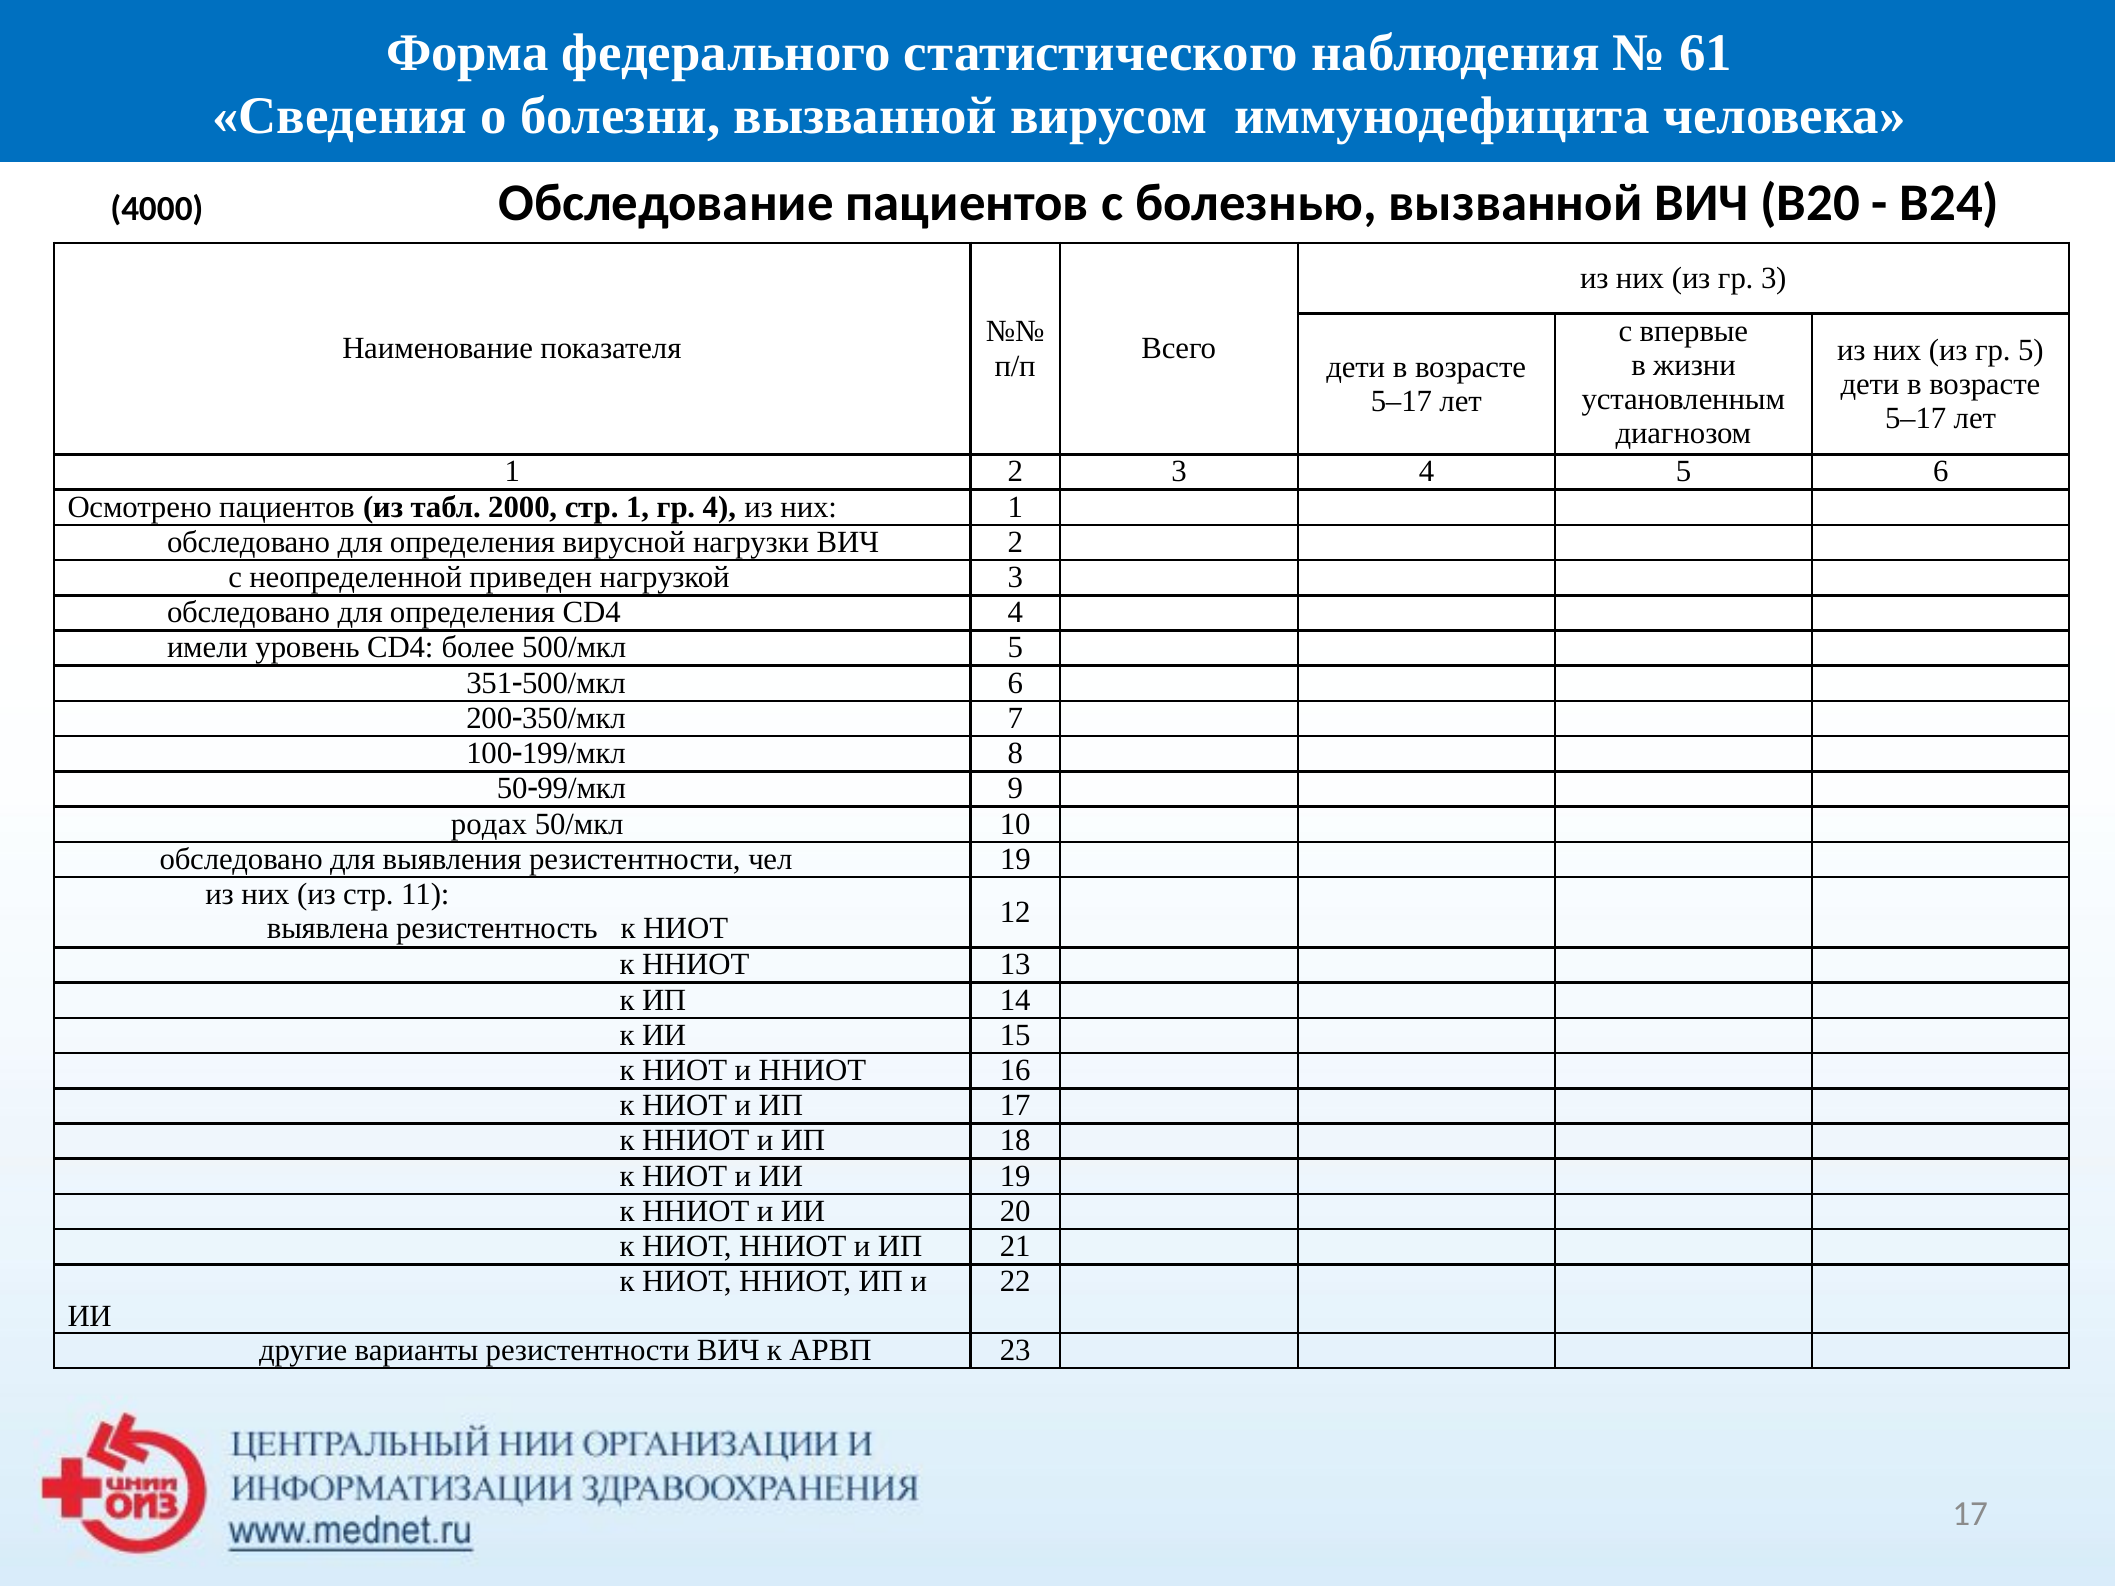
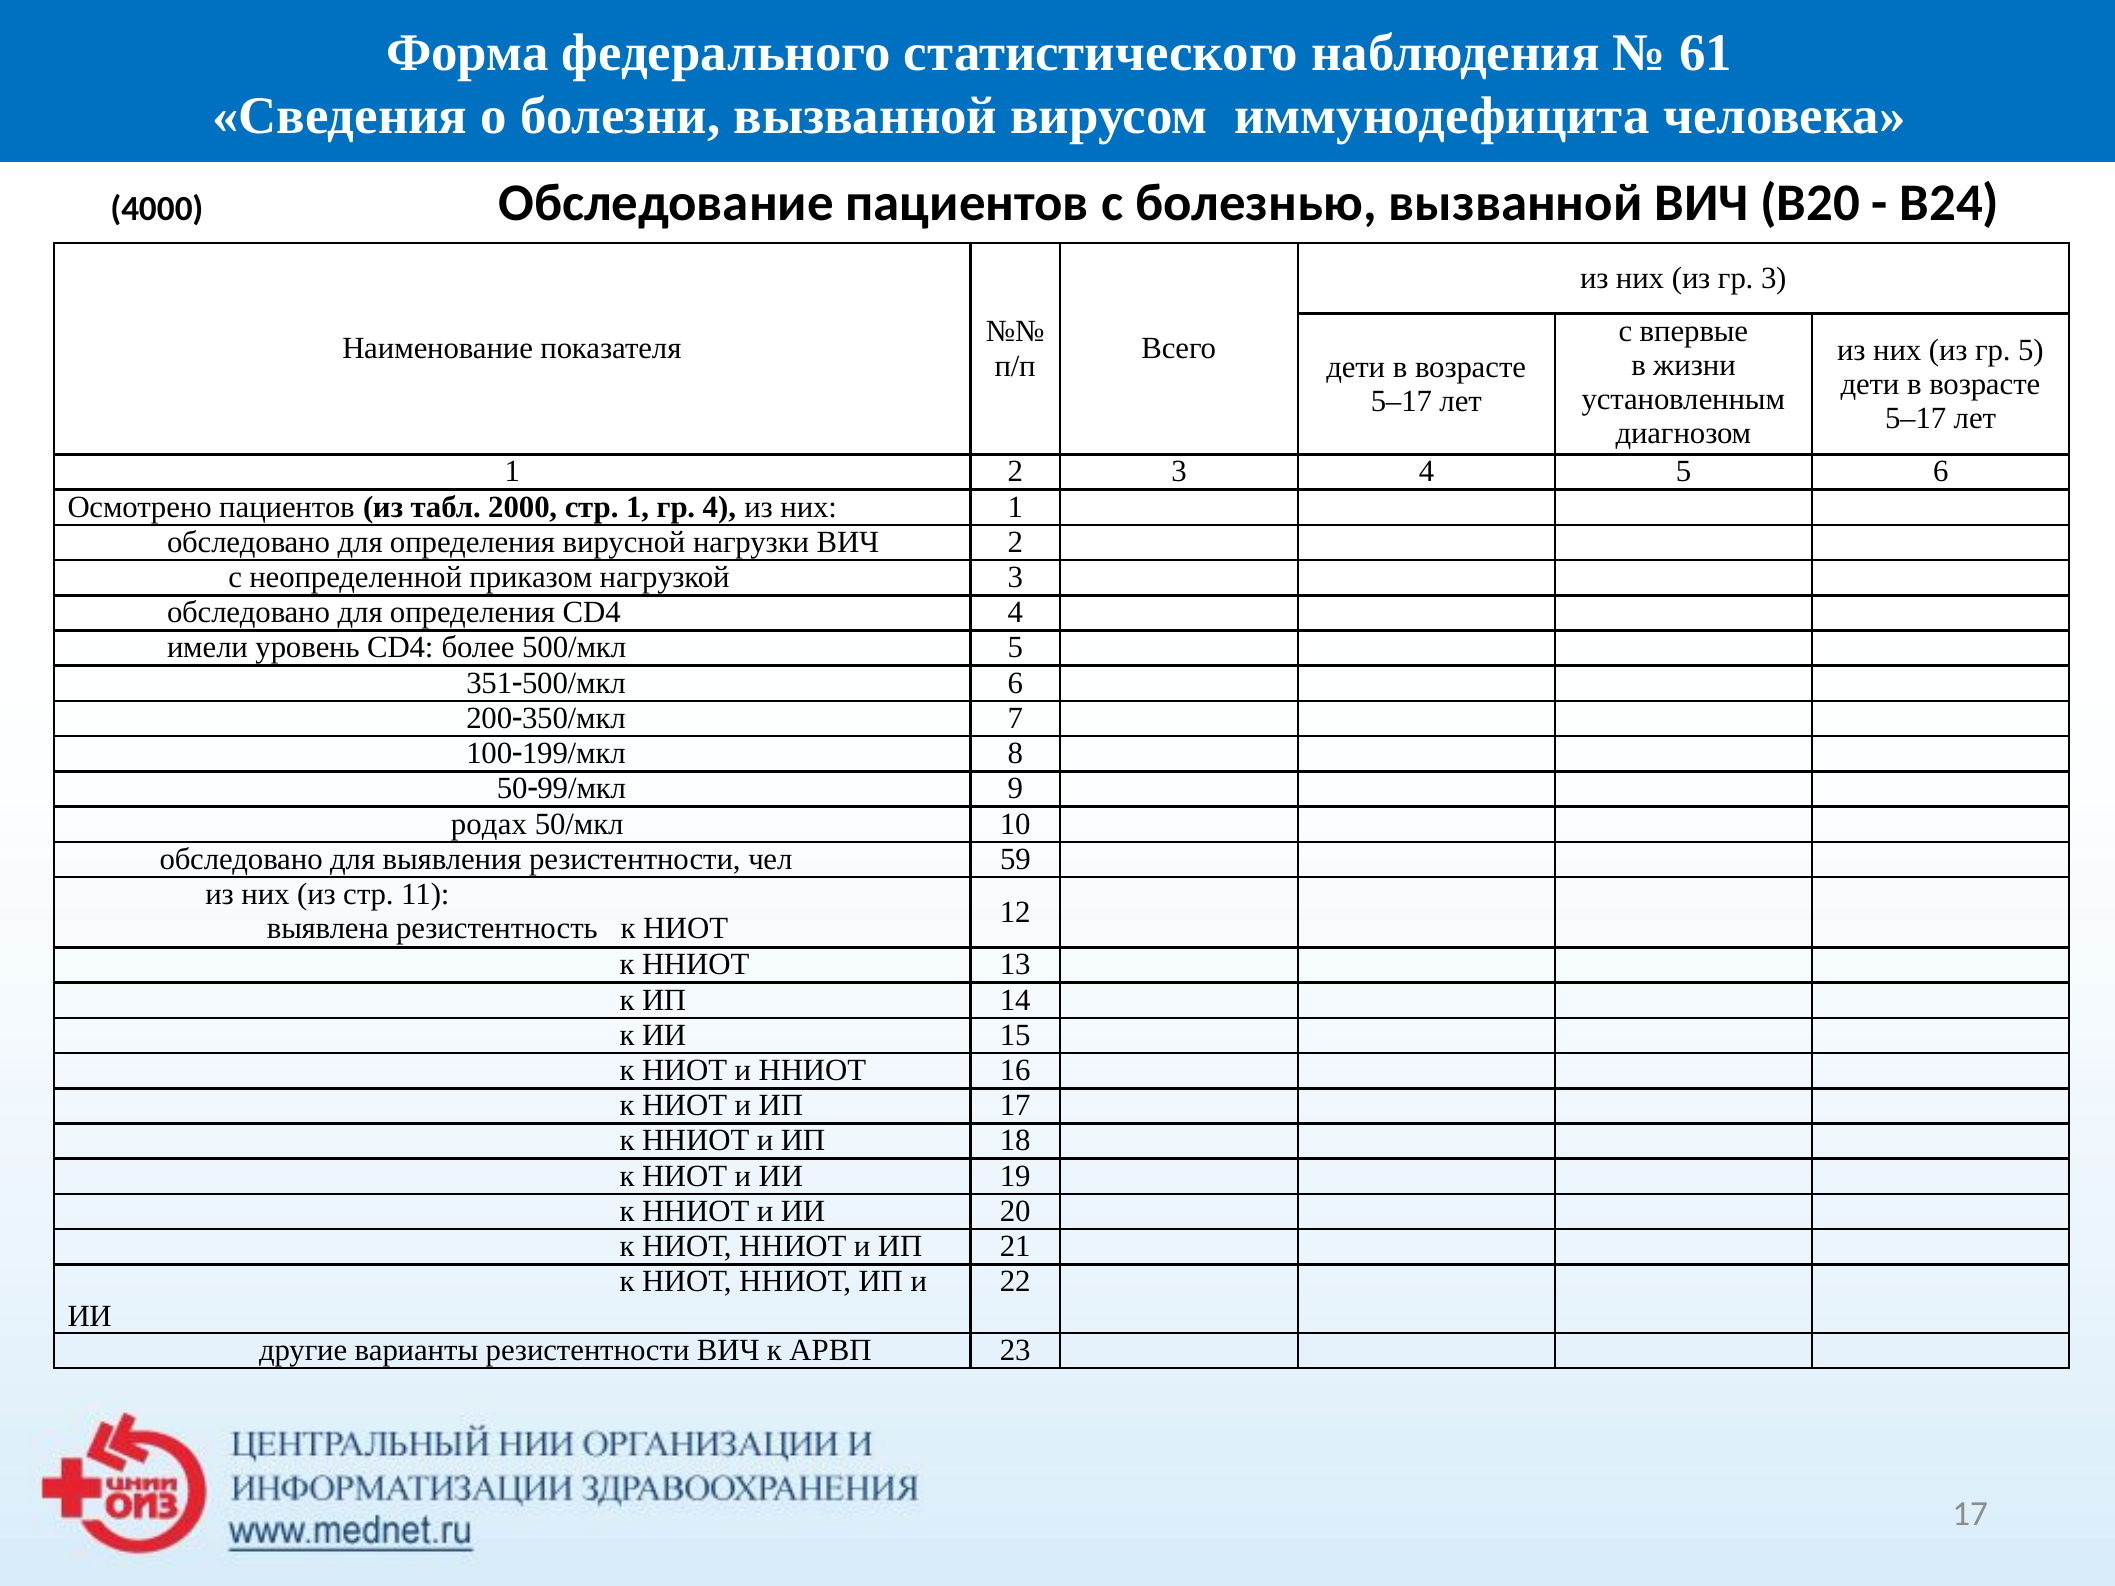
приведен: приведен -> приказом
чел 19: 19 -> 59
